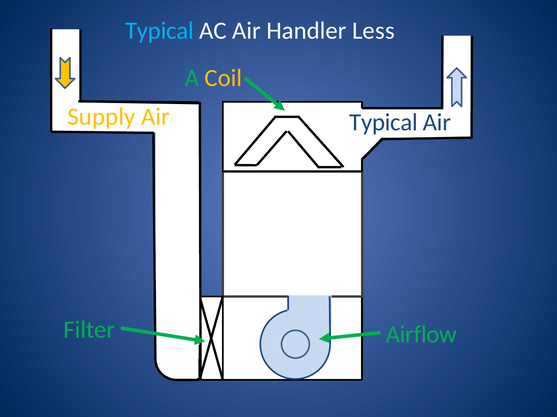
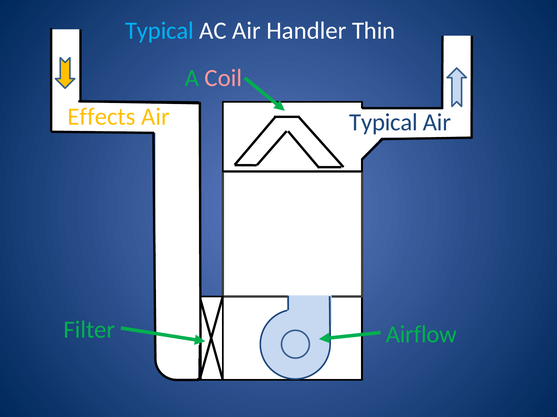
Less: Less -> Thin
Coil colour: yellow -> pink
Supply: Supply -> Effects
